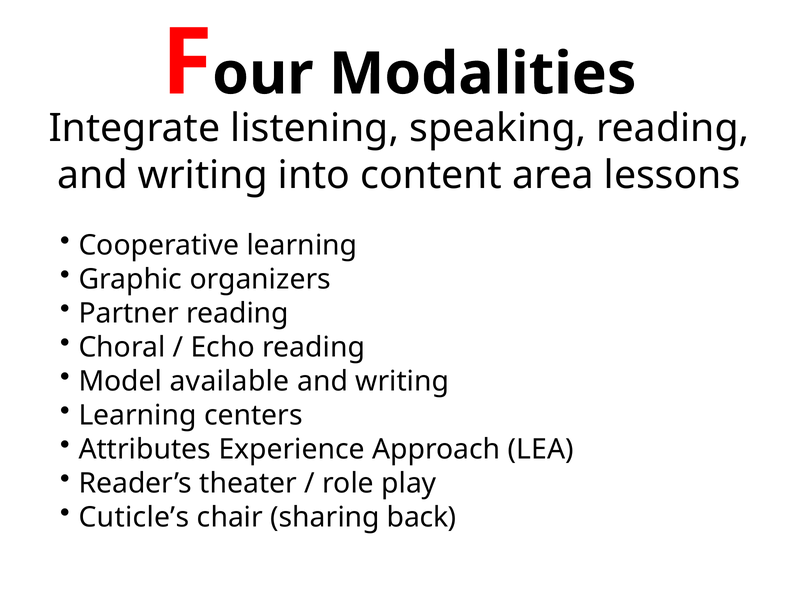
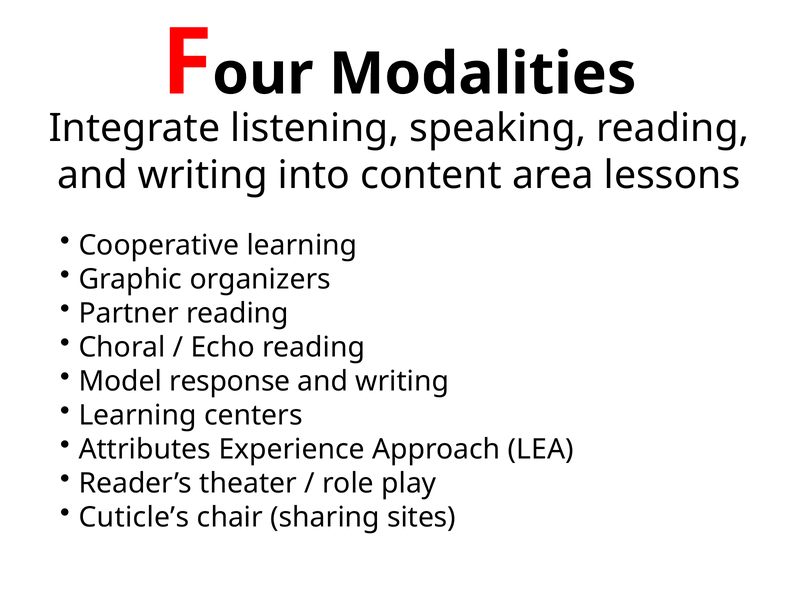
available: available -> response
back: back -> sites
